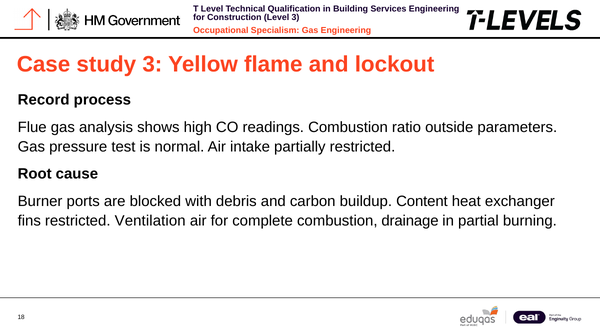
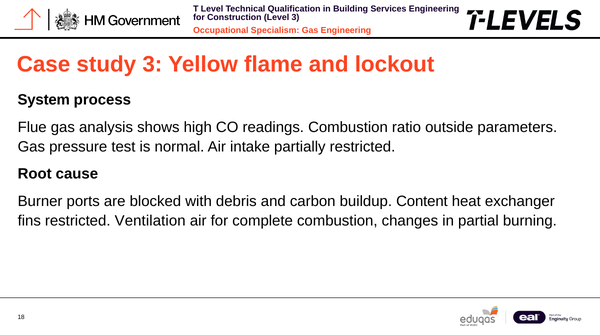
Record: Record -> System
drainage: drainage -> changes
